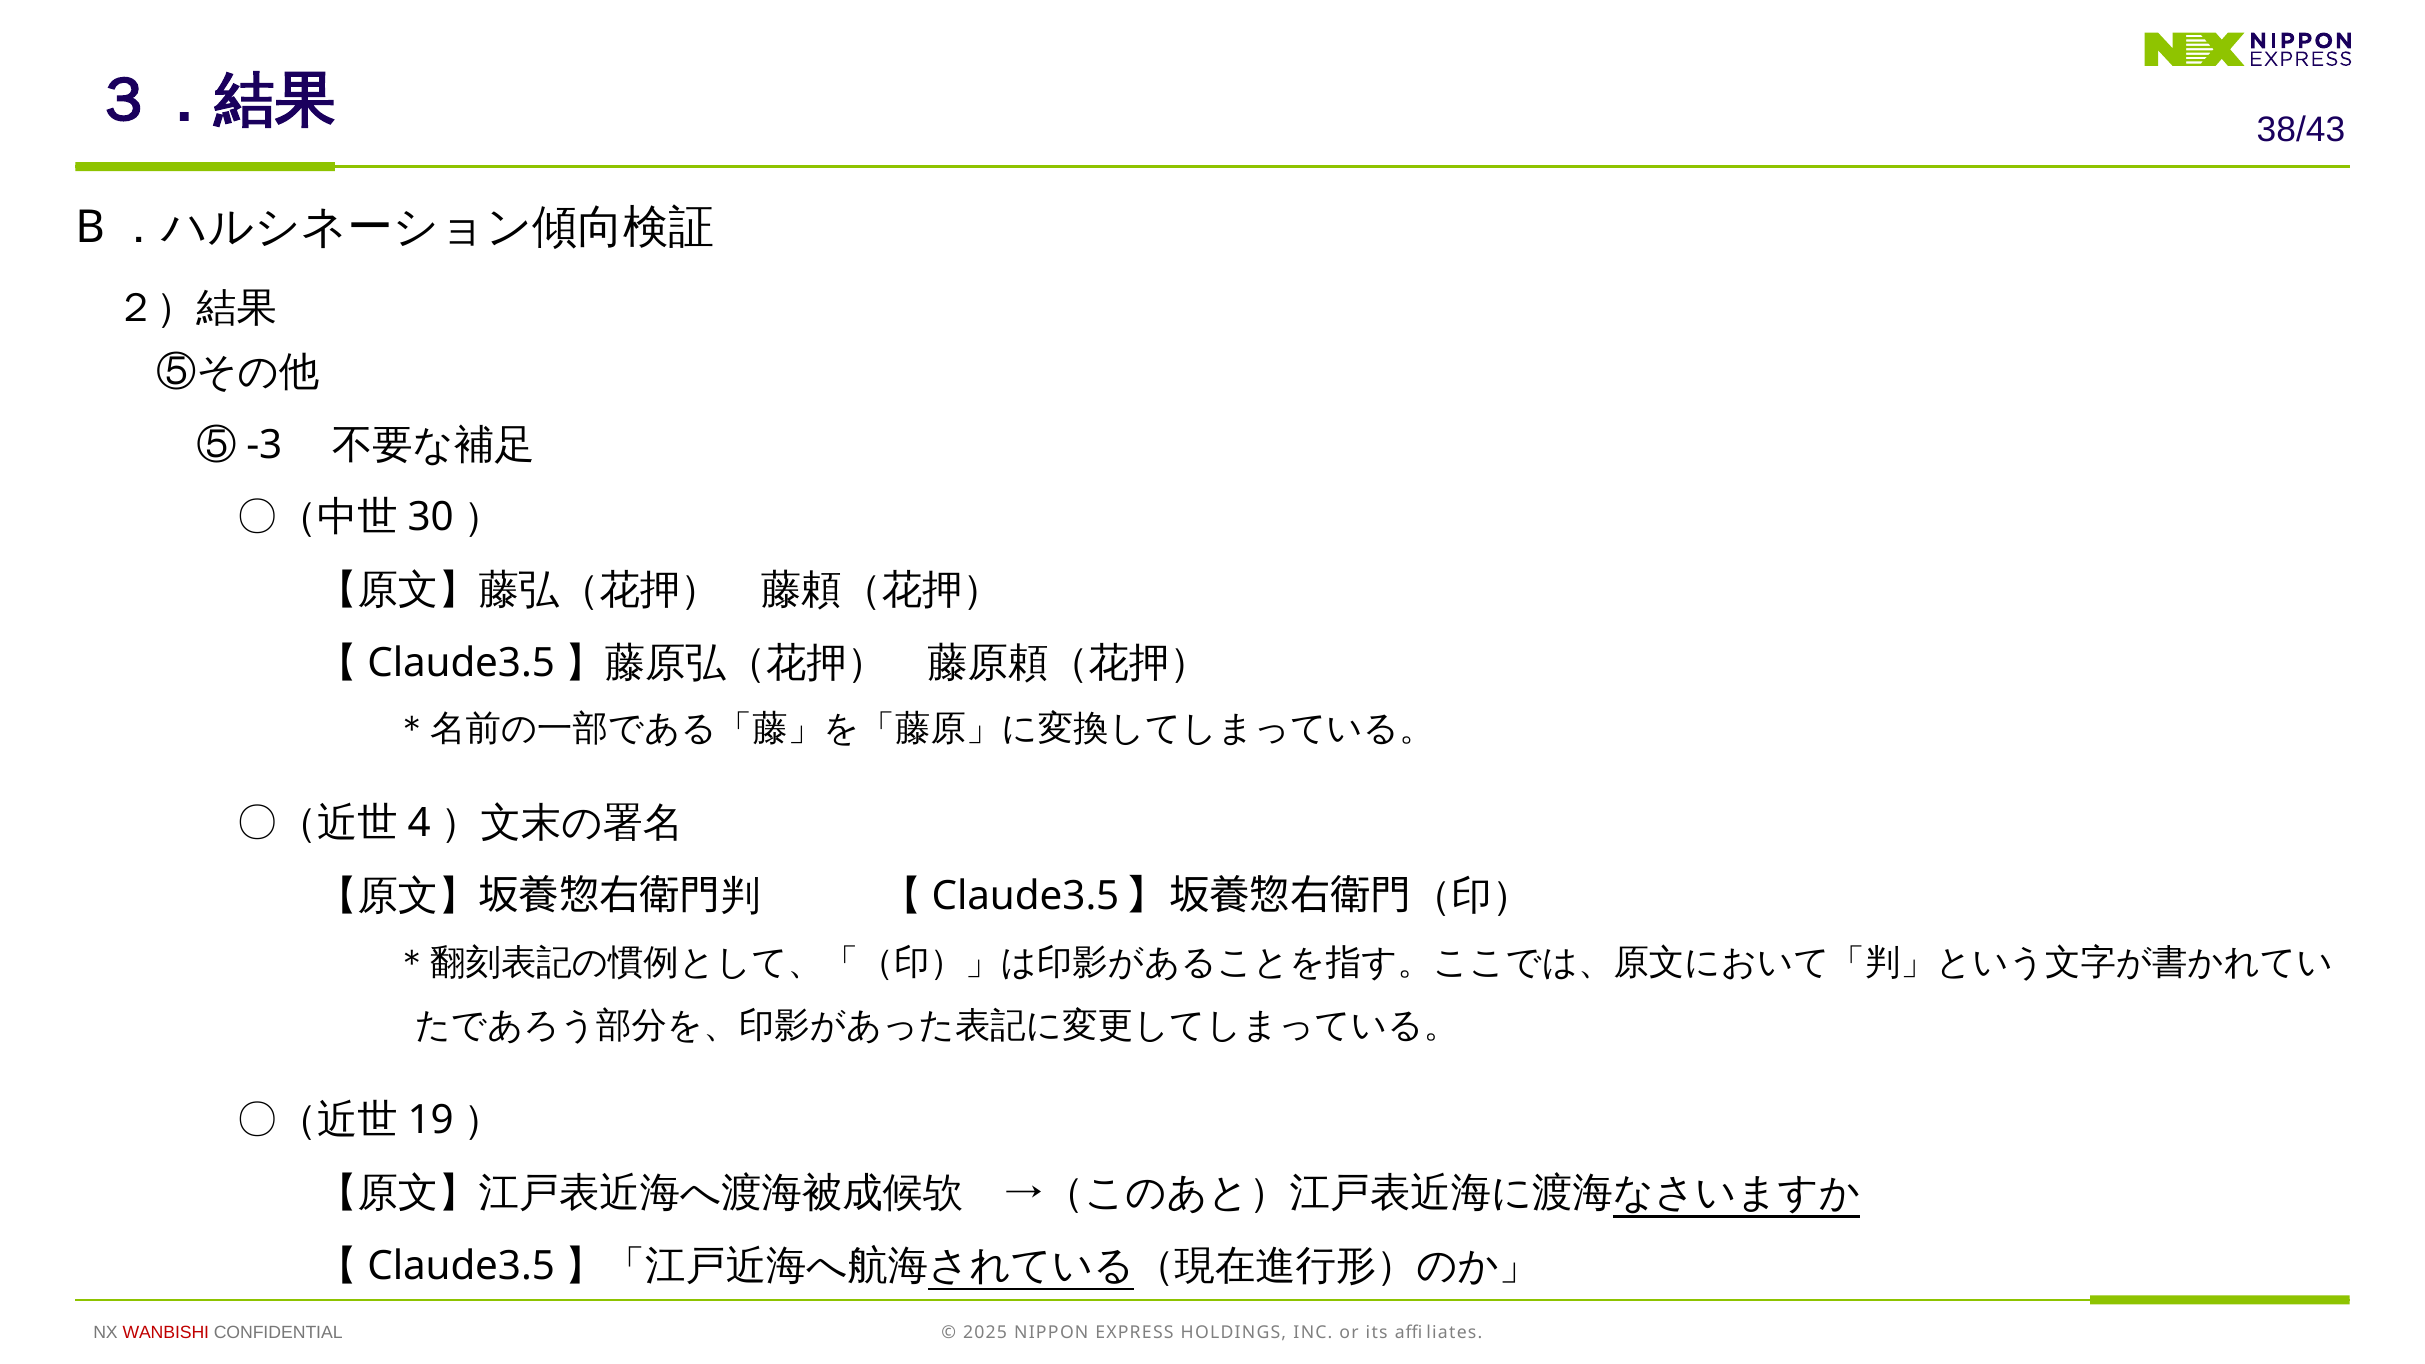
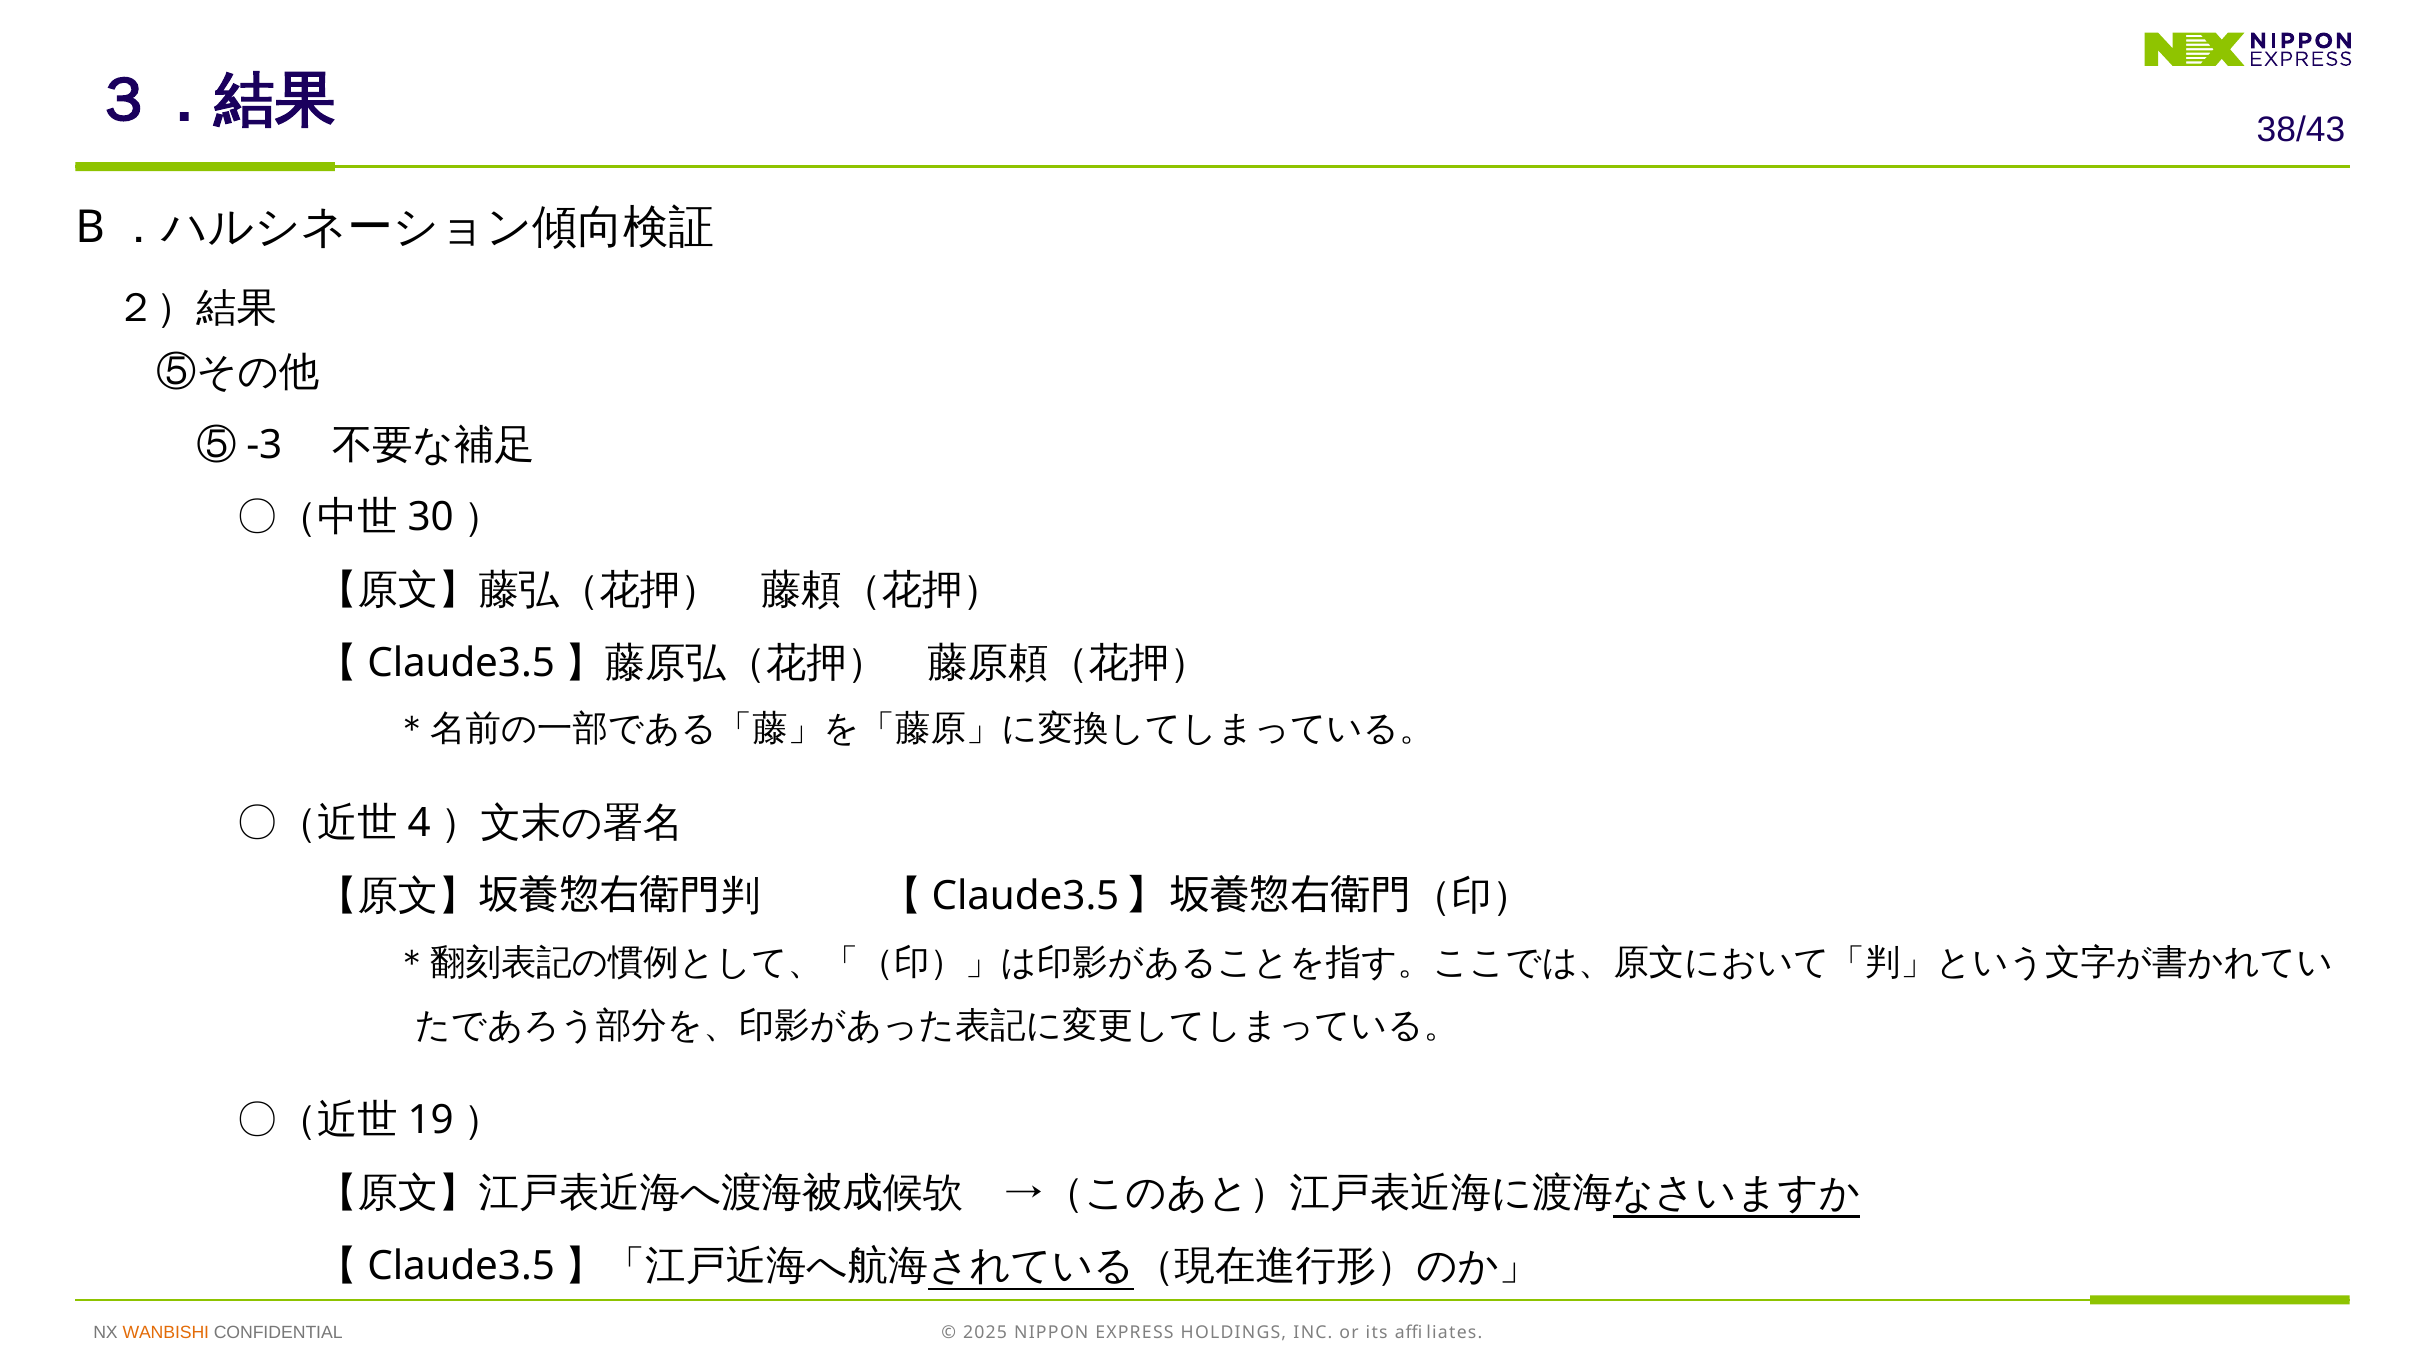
WANBISHI colour: red -> orange
